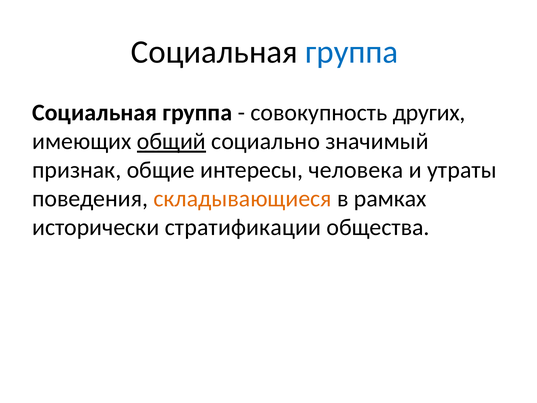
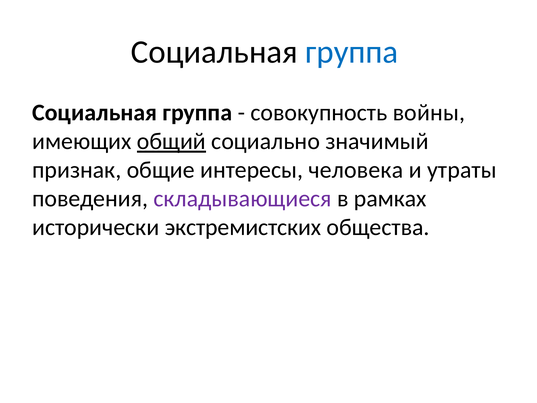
других: других -> войны
складывающиеся colour: orange -> purple
стратификации: стратификации -> экстремистских
